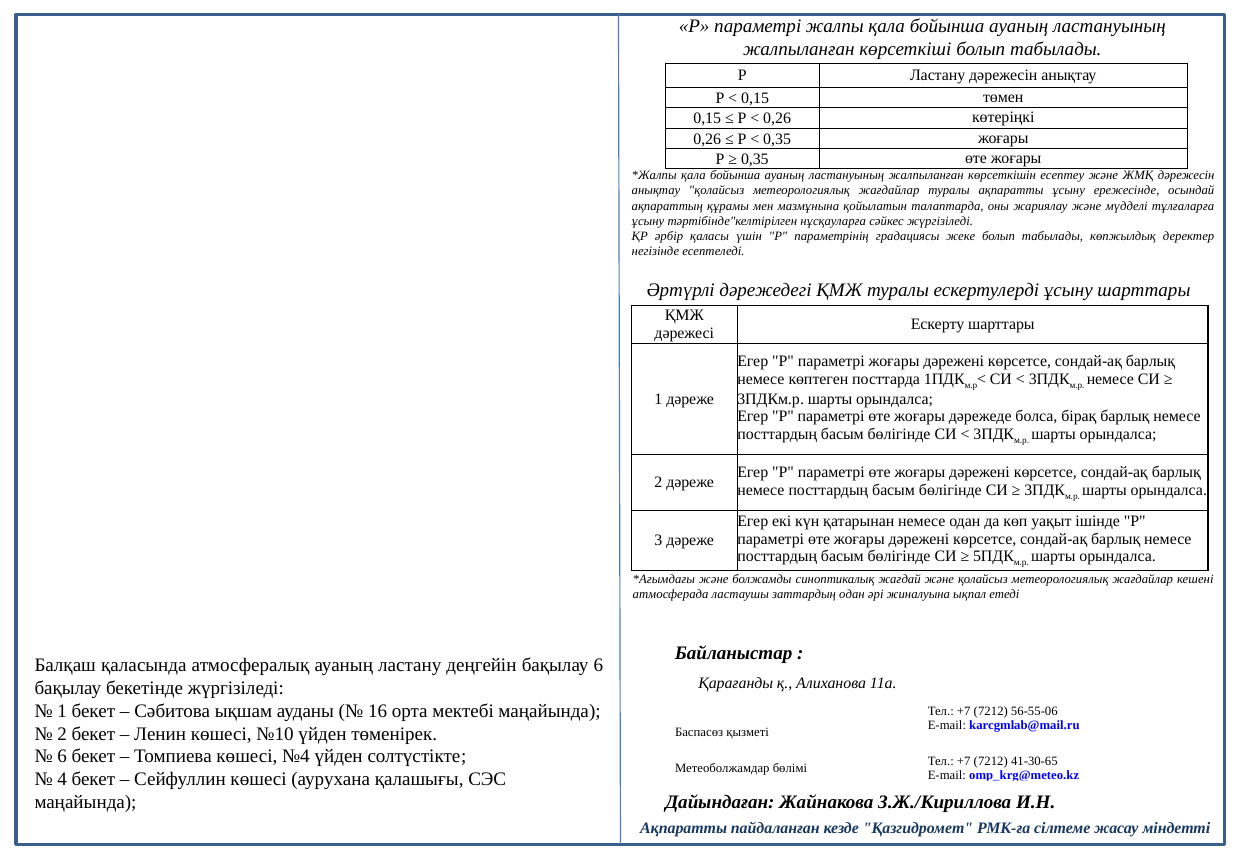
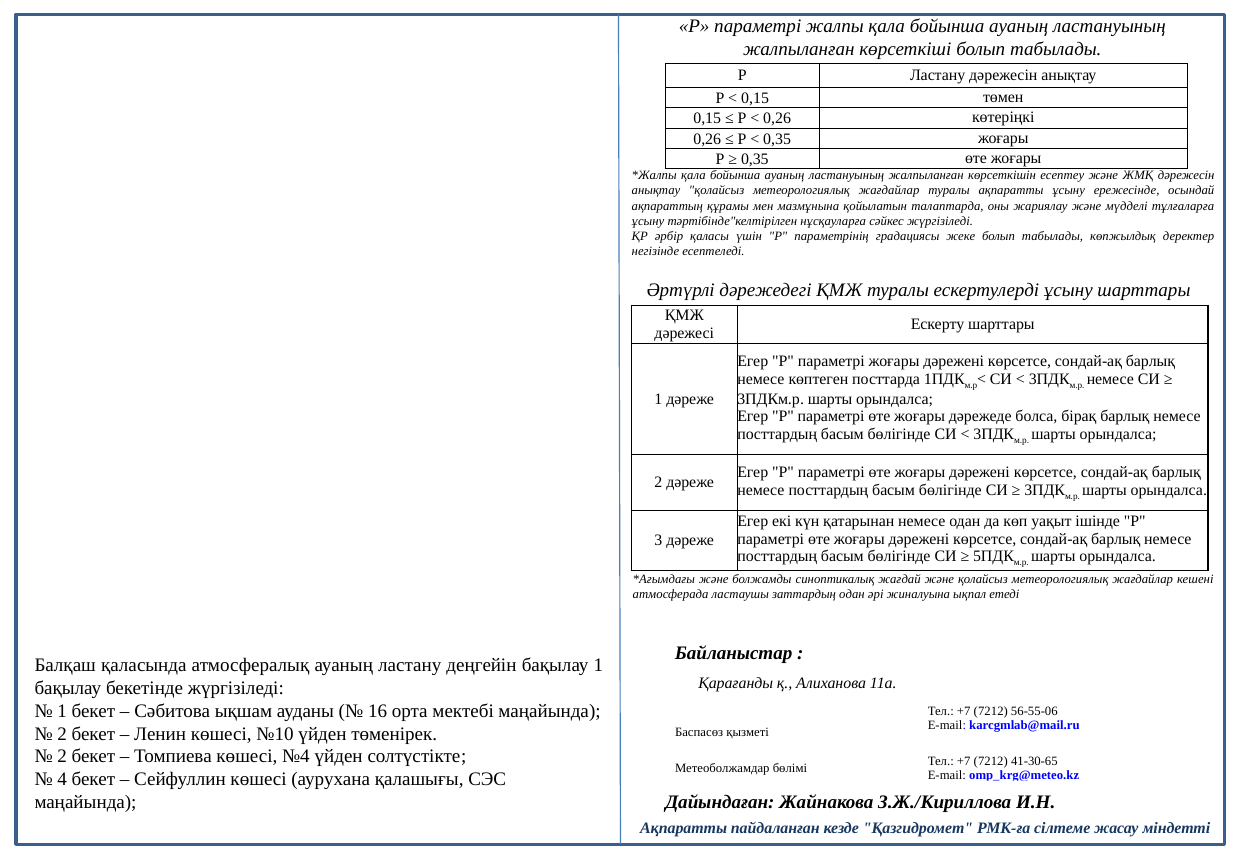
бақылау 6: 6 -> 1
6 at (62, 757): 6 -> 2
